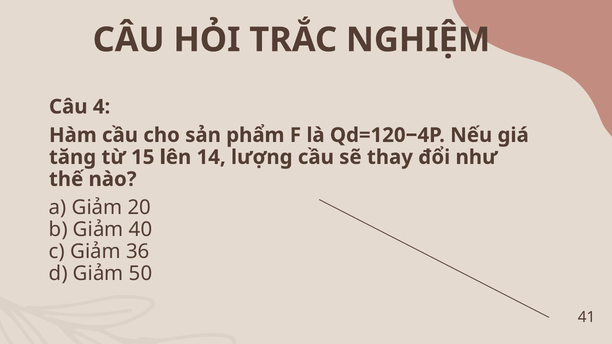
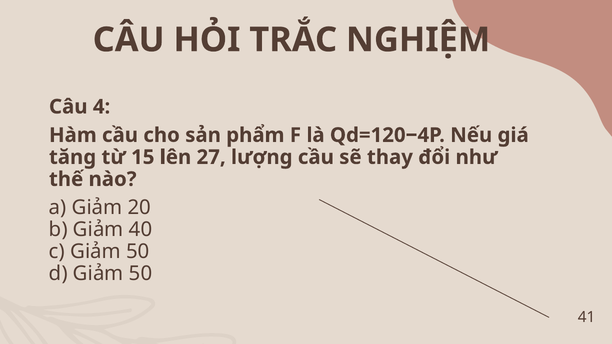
14: 14 -> 27
c Giảm 36: 36 -> 50
